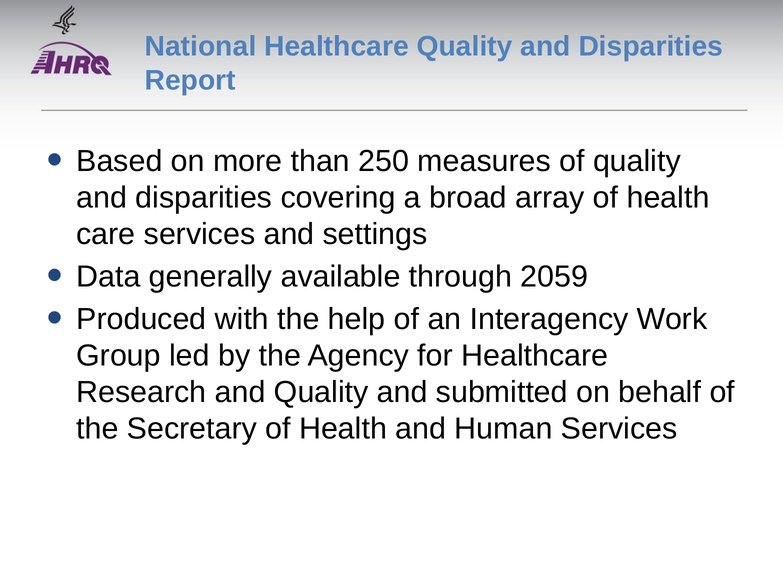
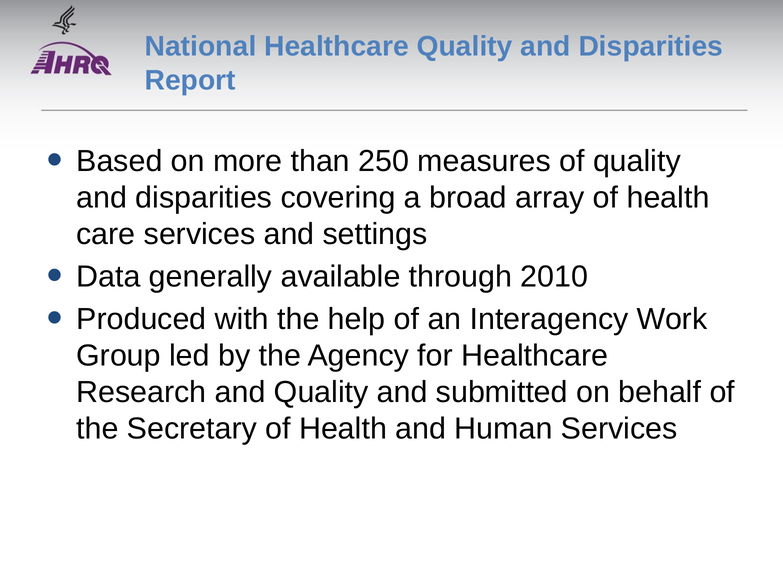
2059: 2059 -> 2010
